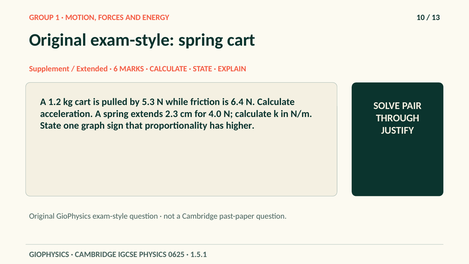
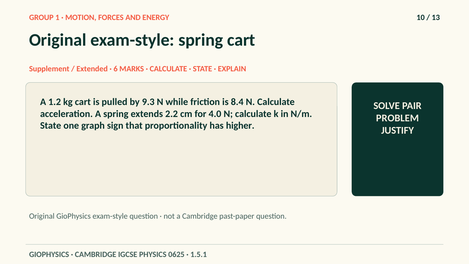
5.3: 5.3 -> 9.3
6.4: 6.4 -> 8.4
2.3: 2.3 -> 2.2
THROUGH: THROUGH -> PROBLEM
